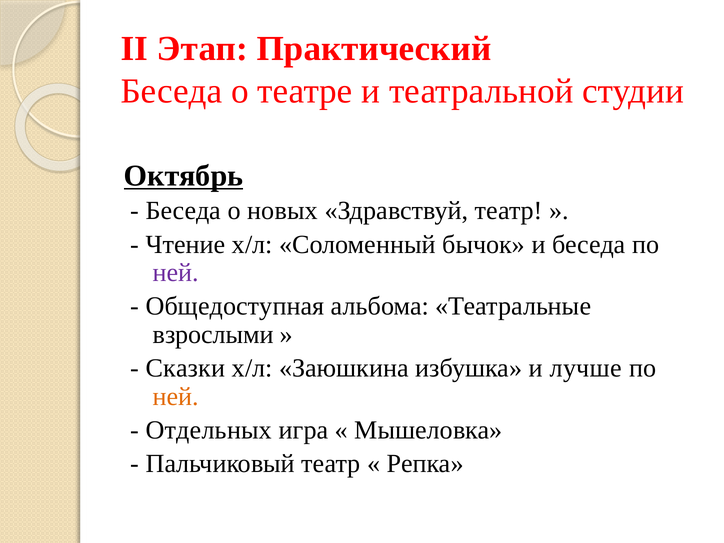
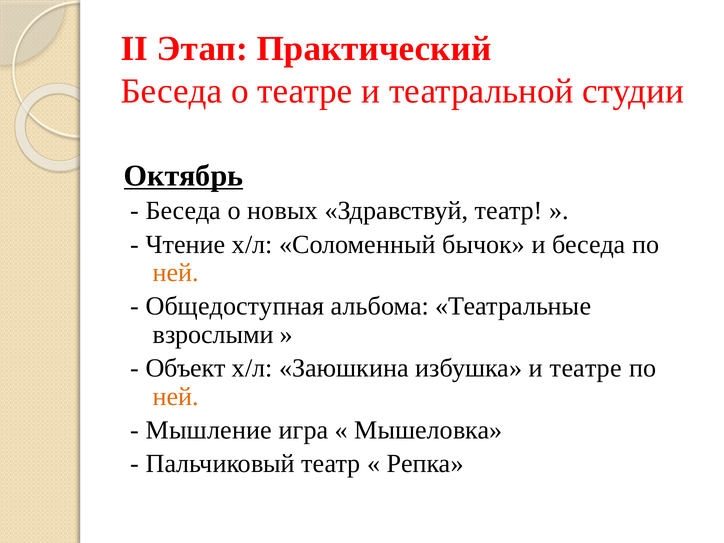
ней at (176, 273) colour: purple -> orange
Сказки: Сказки -> Объект
и лучше: лучше -> театре
Отдельных: Отдельных -> Мышление
